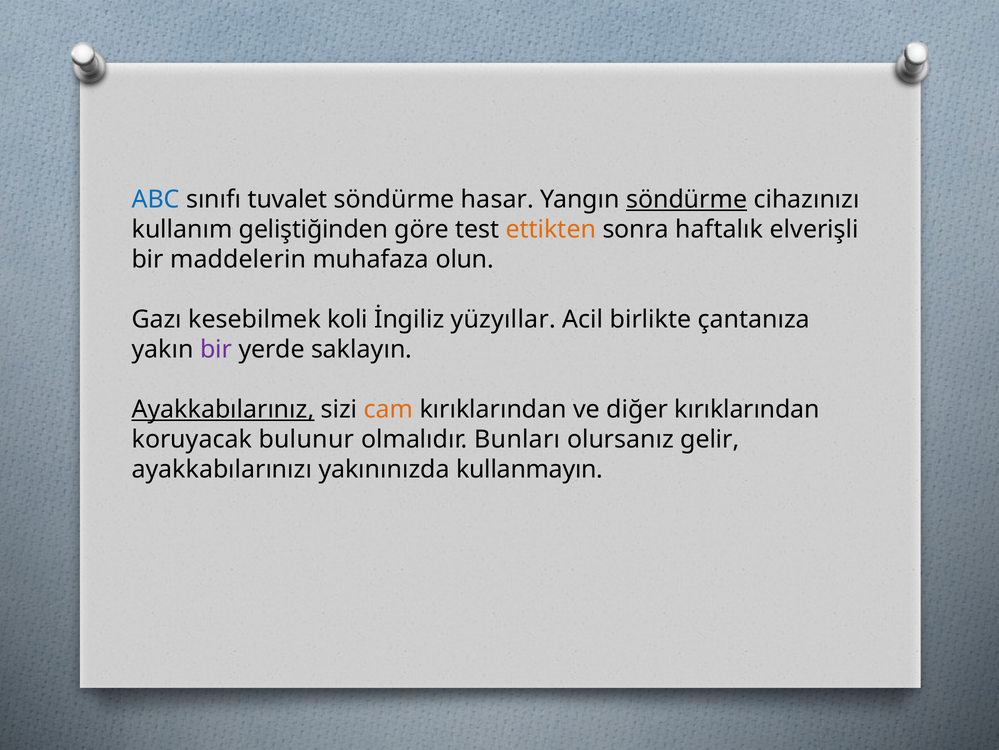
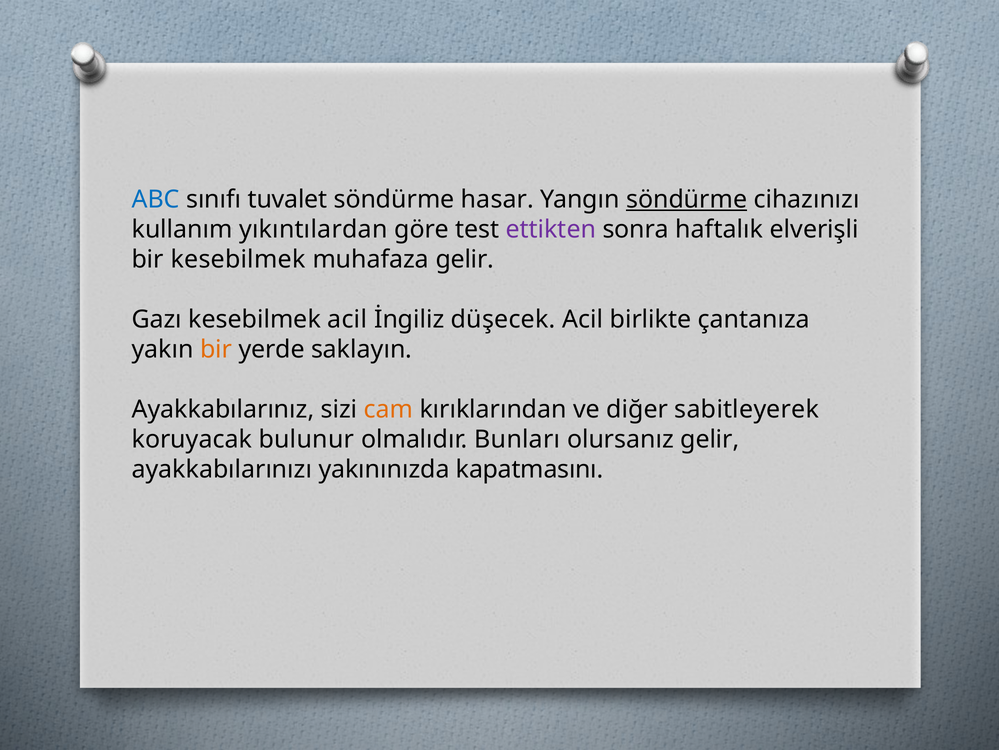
geliştiğinden: geliştiğinden -> yıkıntılardan
ettikten colour: orange -> purple
bir maddelerin: maddelerin -> kesebilmek
muhafaza olun: olun -> gelir
kesebilmek koli: koli -> acil
yüzyıllar: yüzyıllar -> düşecek
bir at (216, 349) colour: purple -> orange
Ayakkabılarınız underline: present -> none
diğer kırıklarından: kırıklarından -> sabitleyerek
kullanmayın: kullanmayın -> kapatmasını
